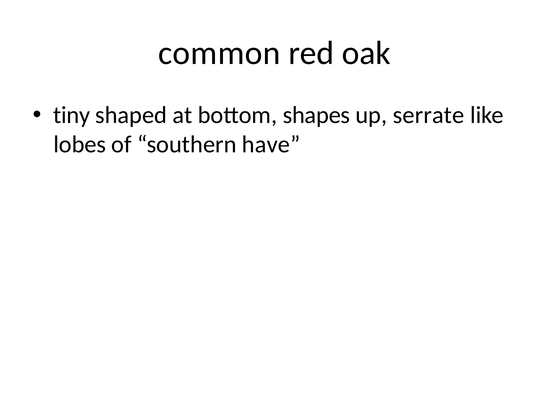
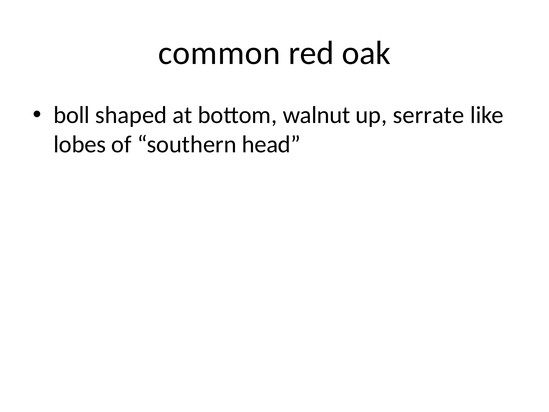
tiny: tiny -> boll
shapes: shapes -> walnut
have: have -> head
